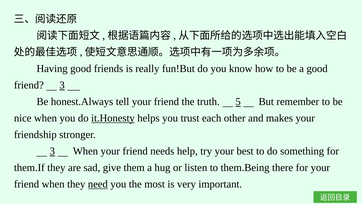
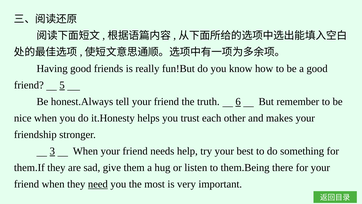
friend 3: 3 -> 5
5: 5 -> 6
it.Honesty underline: present -> none
